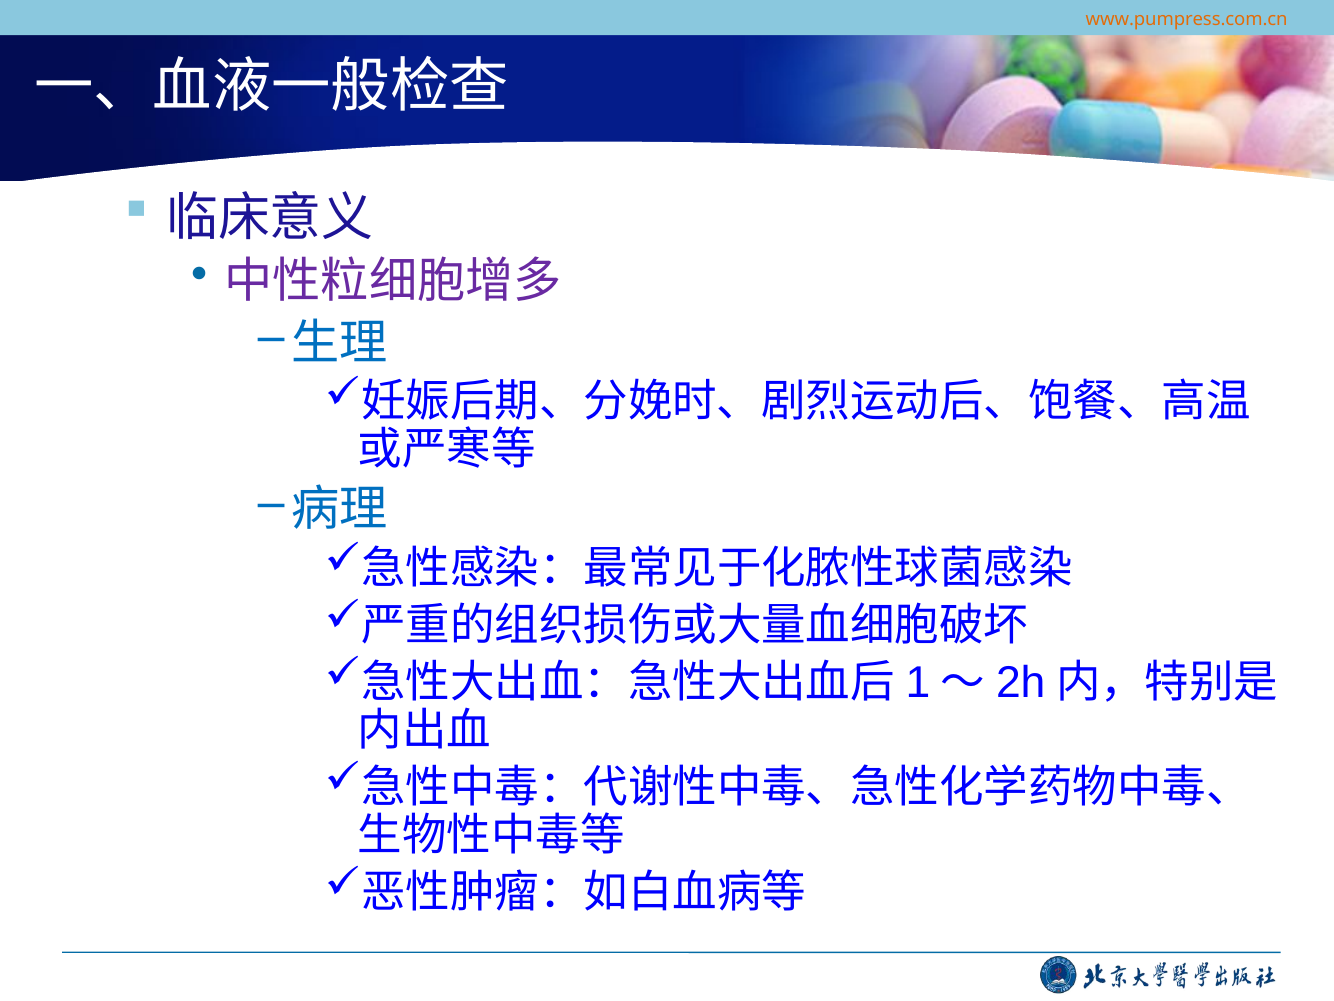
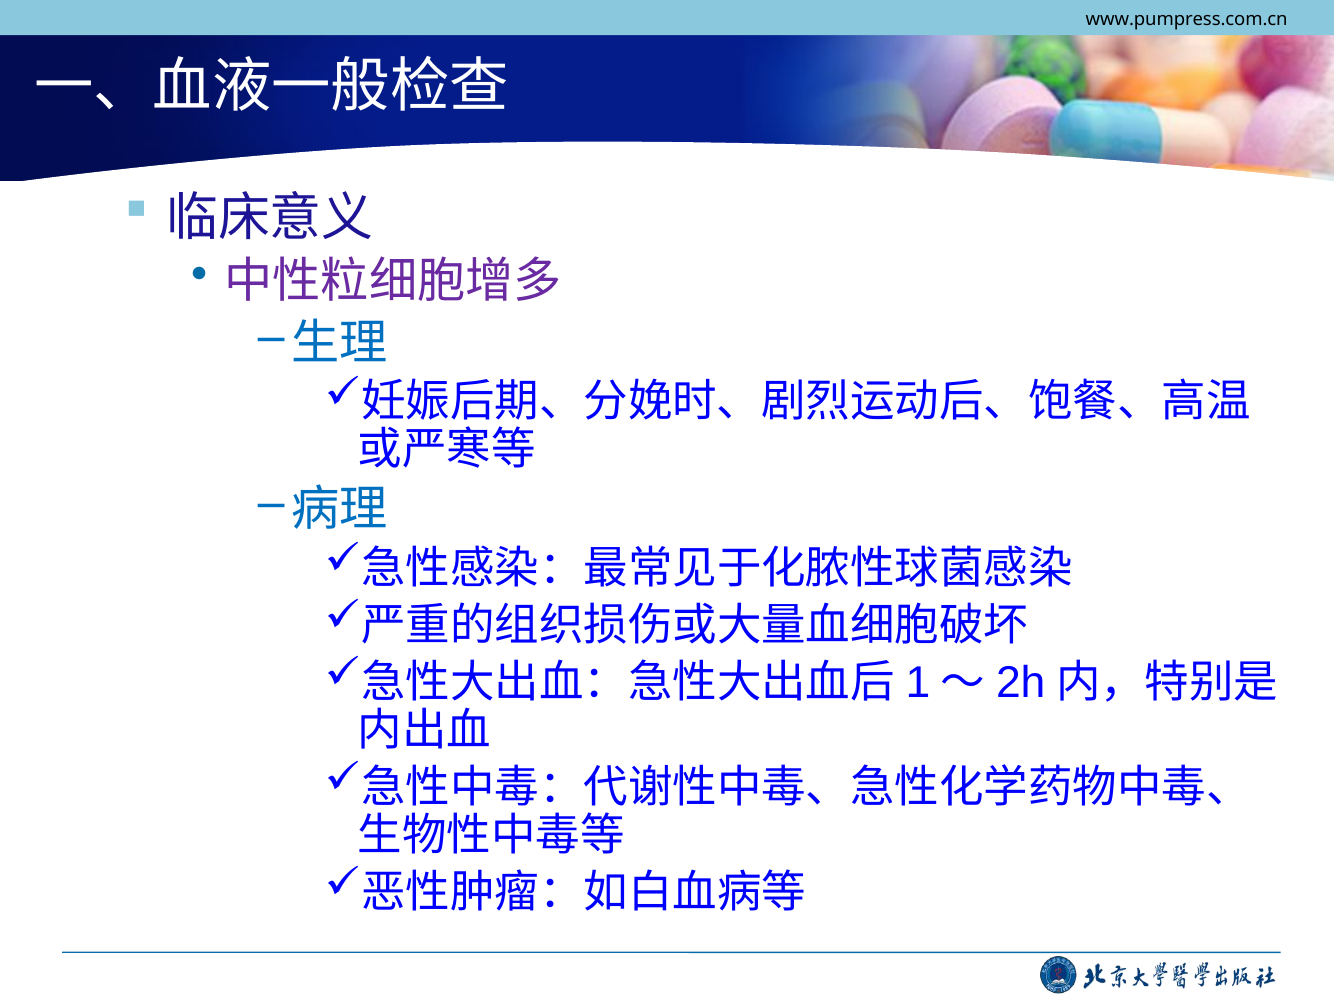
www.pumpress.com.cn colour: orange -> black
